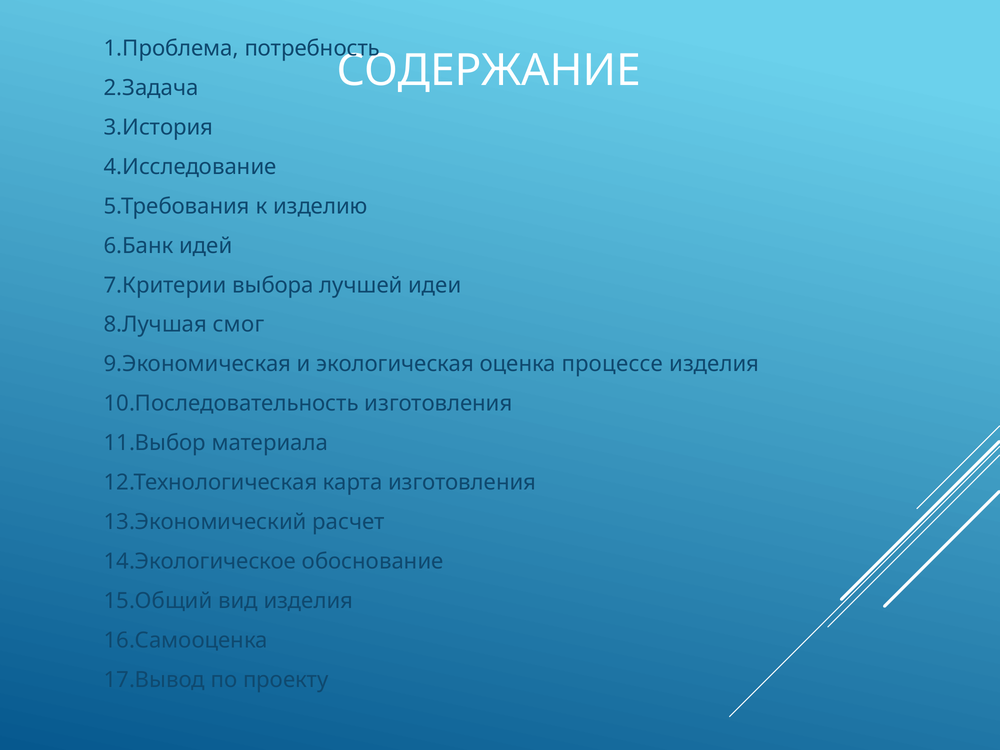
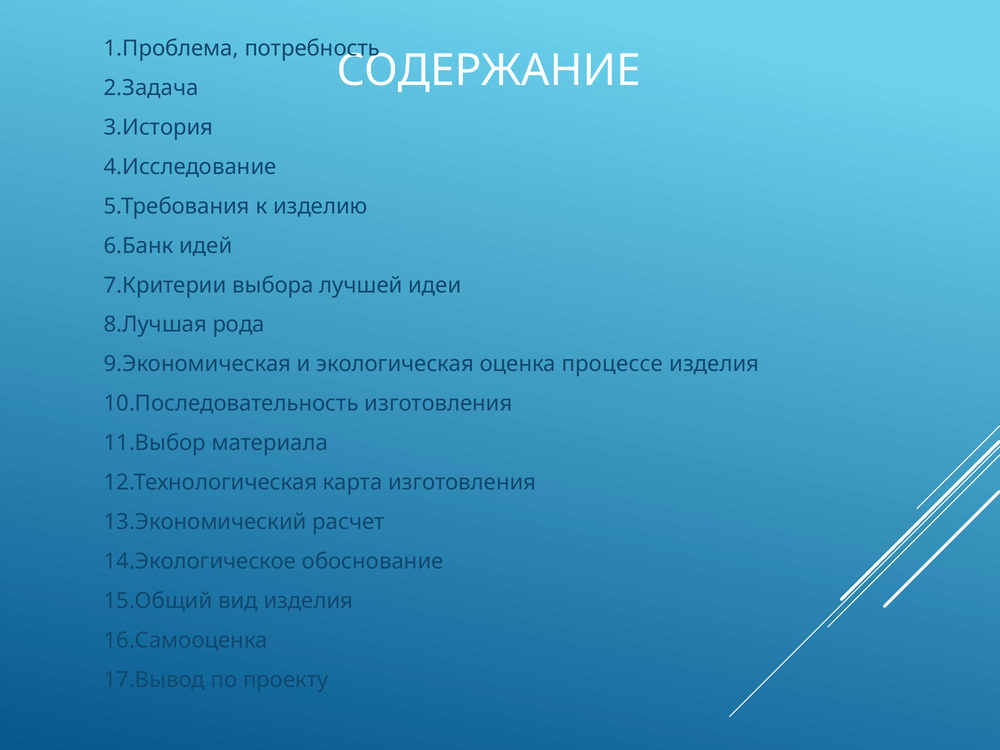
смог: смог -> рода
